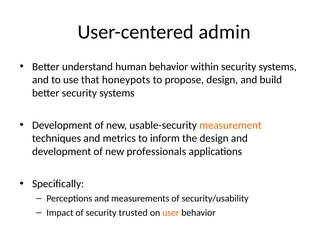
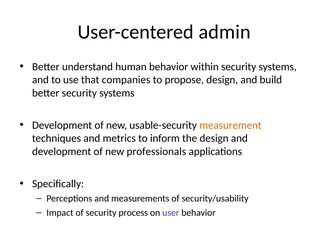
honeypots: honeypots -> companies
trusted: trusted -> process
user colour: orange -> purple
